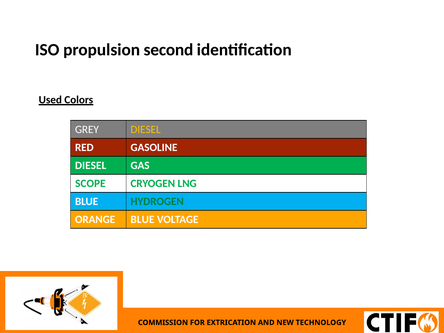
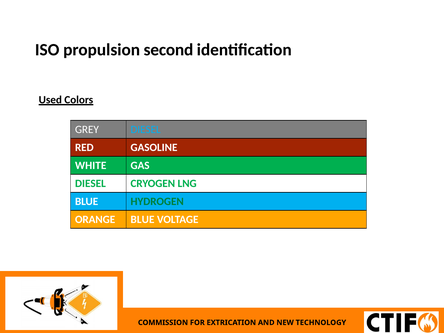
DIESEL at (146, 129) colour: yellow -> light blue
DIESEL at (91, 165): DIESEL -> WHITE
SCOPE at (90, 183): SCOPE -> DIESEL
